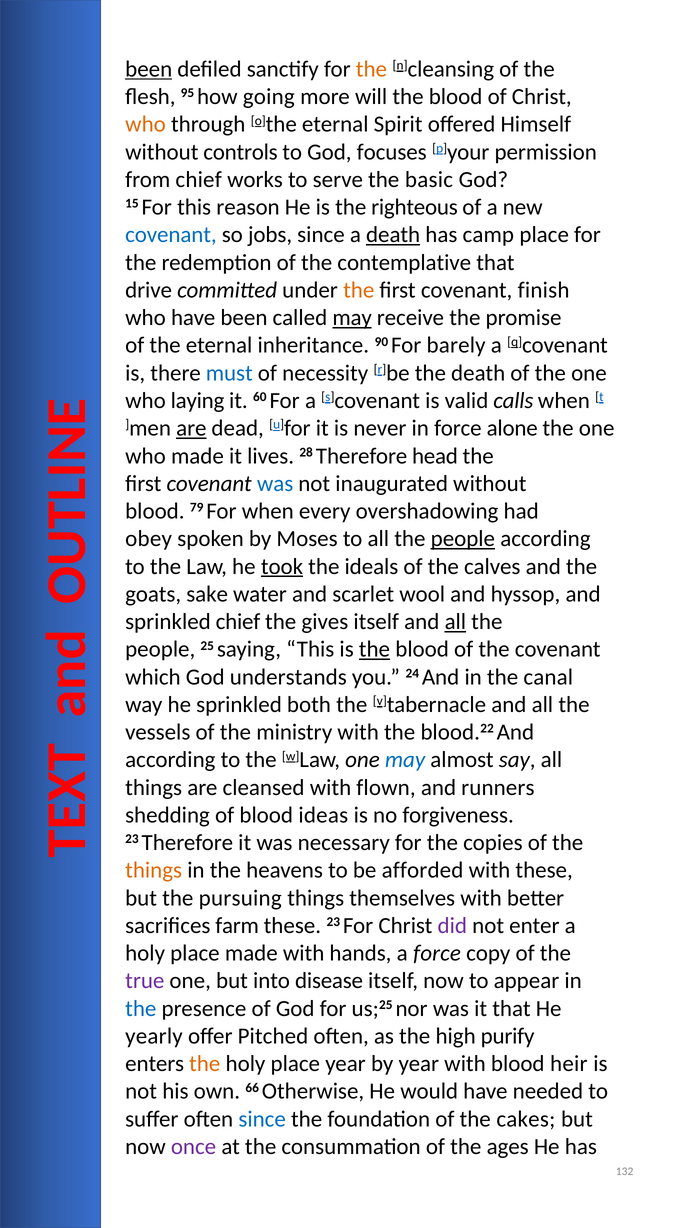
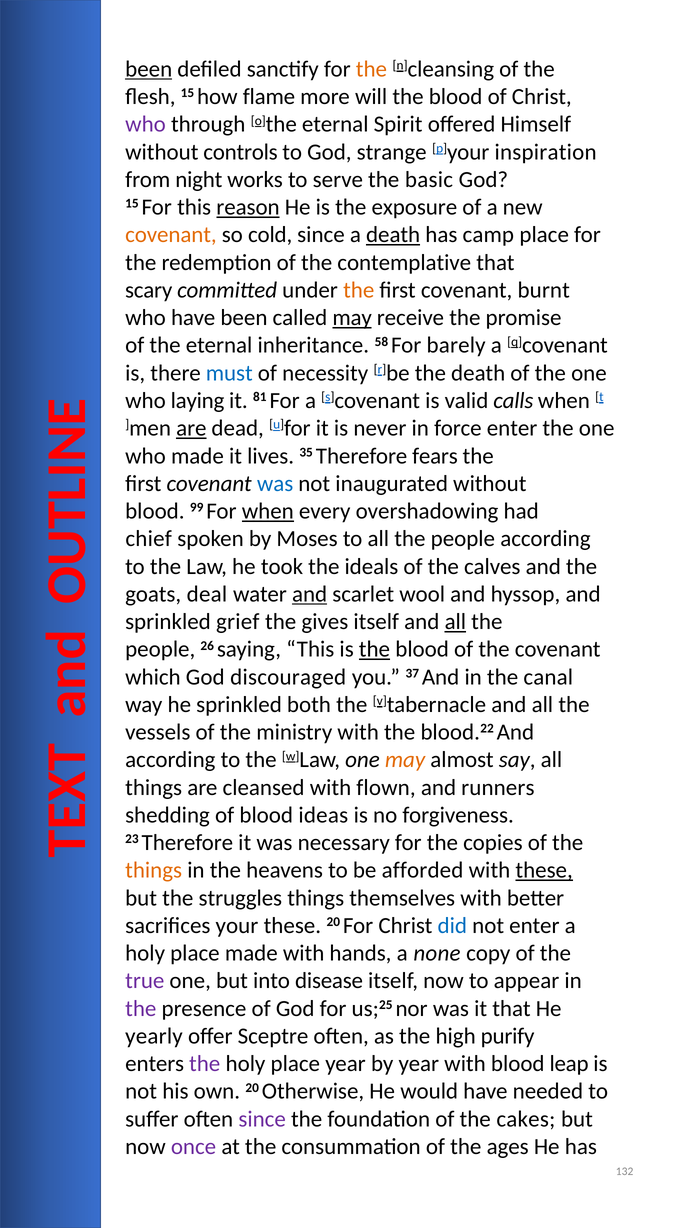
flesh 95: 95 -> 15
going: going -> flame
who at (146, 124) colour: orange -> purple
focuses: focuses -> strange
permission: permission -> inspiration
from chief: chief -> night
reason underline: none -> present
righteous: righteous -> exposure
covenant at (171, 235) colour: blue -> orange
jobs: jobs -> cold
drive: drive -> scary
finish: finish -> burnt
90: 90 -> 58
60: 60 -> 81
force alone: alone -> enter
28: 28 -> 35
head: head -> fears
79: 79 -> 99
when at (268, 511) underline: none -> present
obey: obey -> chief
people at (463, 538) underline: present -> none
took underline: present -> none
sake: sake -> deal
and at (310, 593) underline: none -> present
sprinkled chief: chief -> grief
25: 25 -> 26
understands: understands -> discouraged
24: 24 -> 37
may at (405, 759) colour: blue -> orange
these at (544, 869) underline: none -> present
pursuing: pursuing -> struggles
farm: farm -> your
these 23: 23 -> 20
did colour: purple -> blue
a force: force -> none
the at (141, 1007) colour: blue -> purple
Pitched: Pitched -> Sceptre
the at (205, 1063) colour: orange -> purple
heir: heir -> leap
own 66: 66 -> 20
since at (262, 1118) colour: blue -> purple
